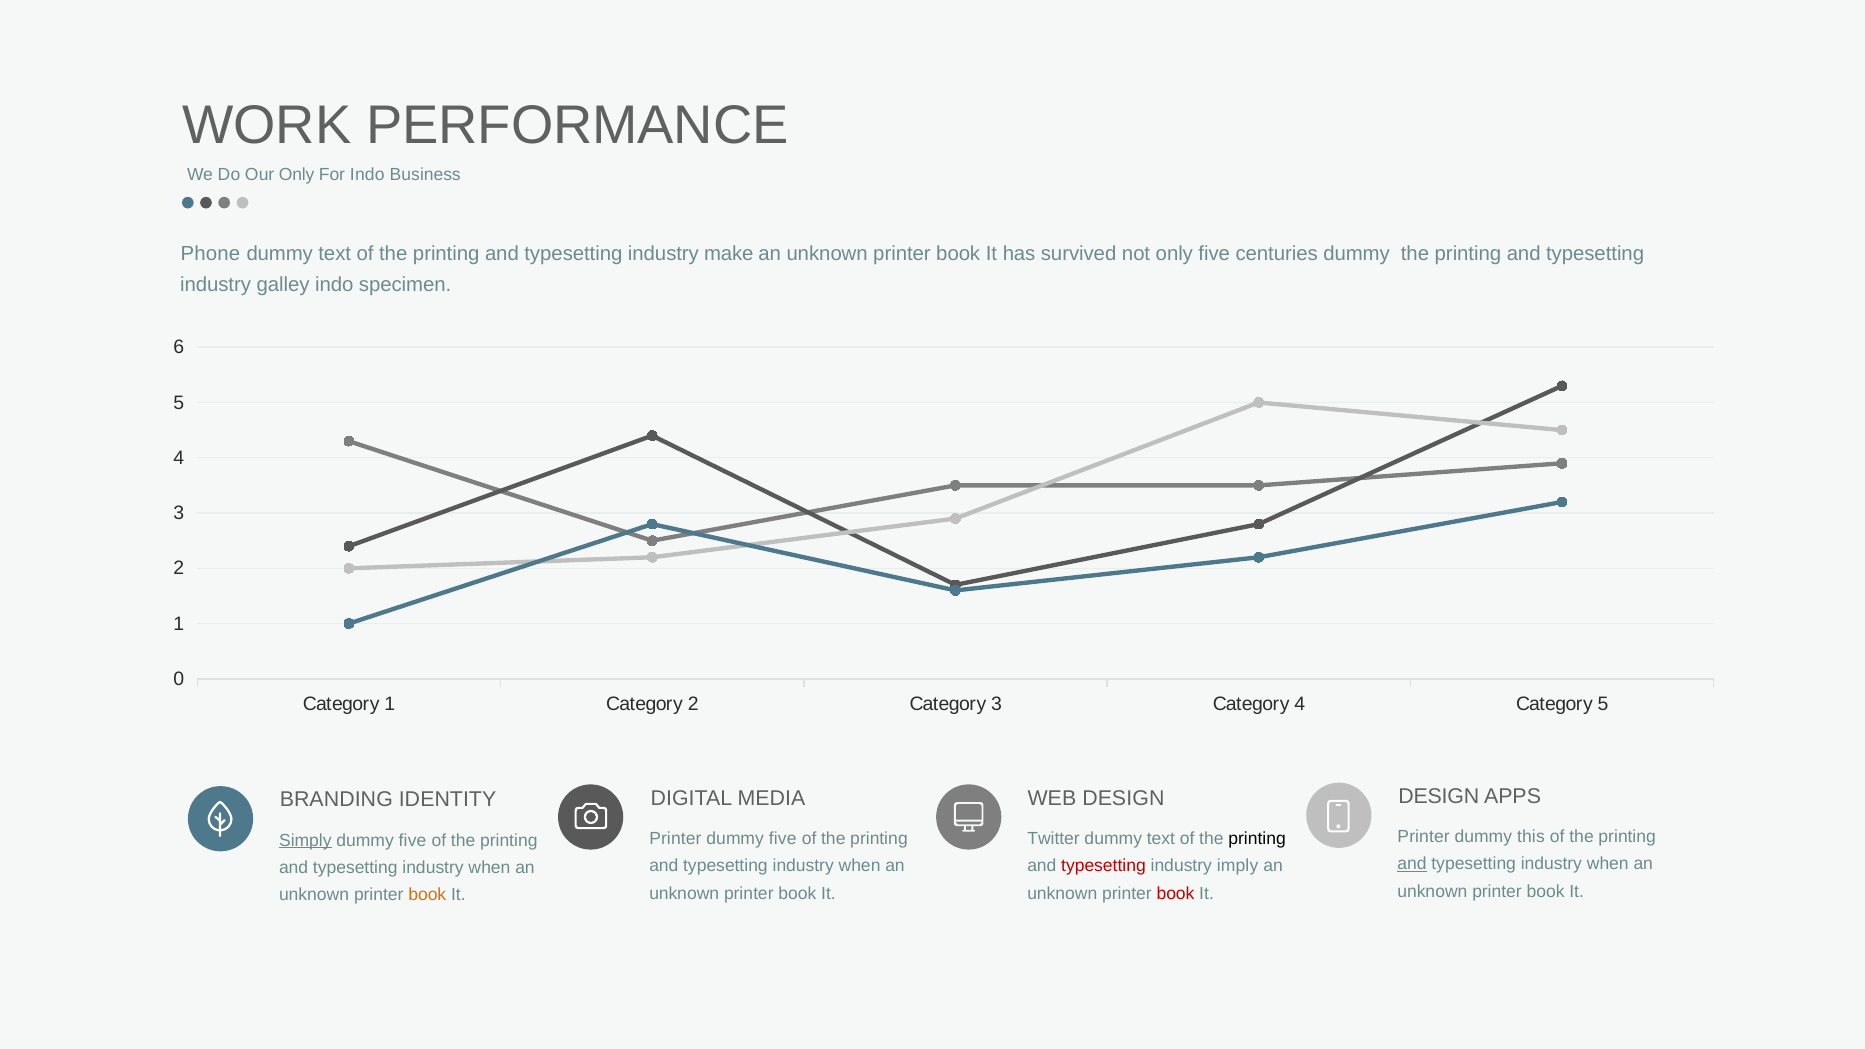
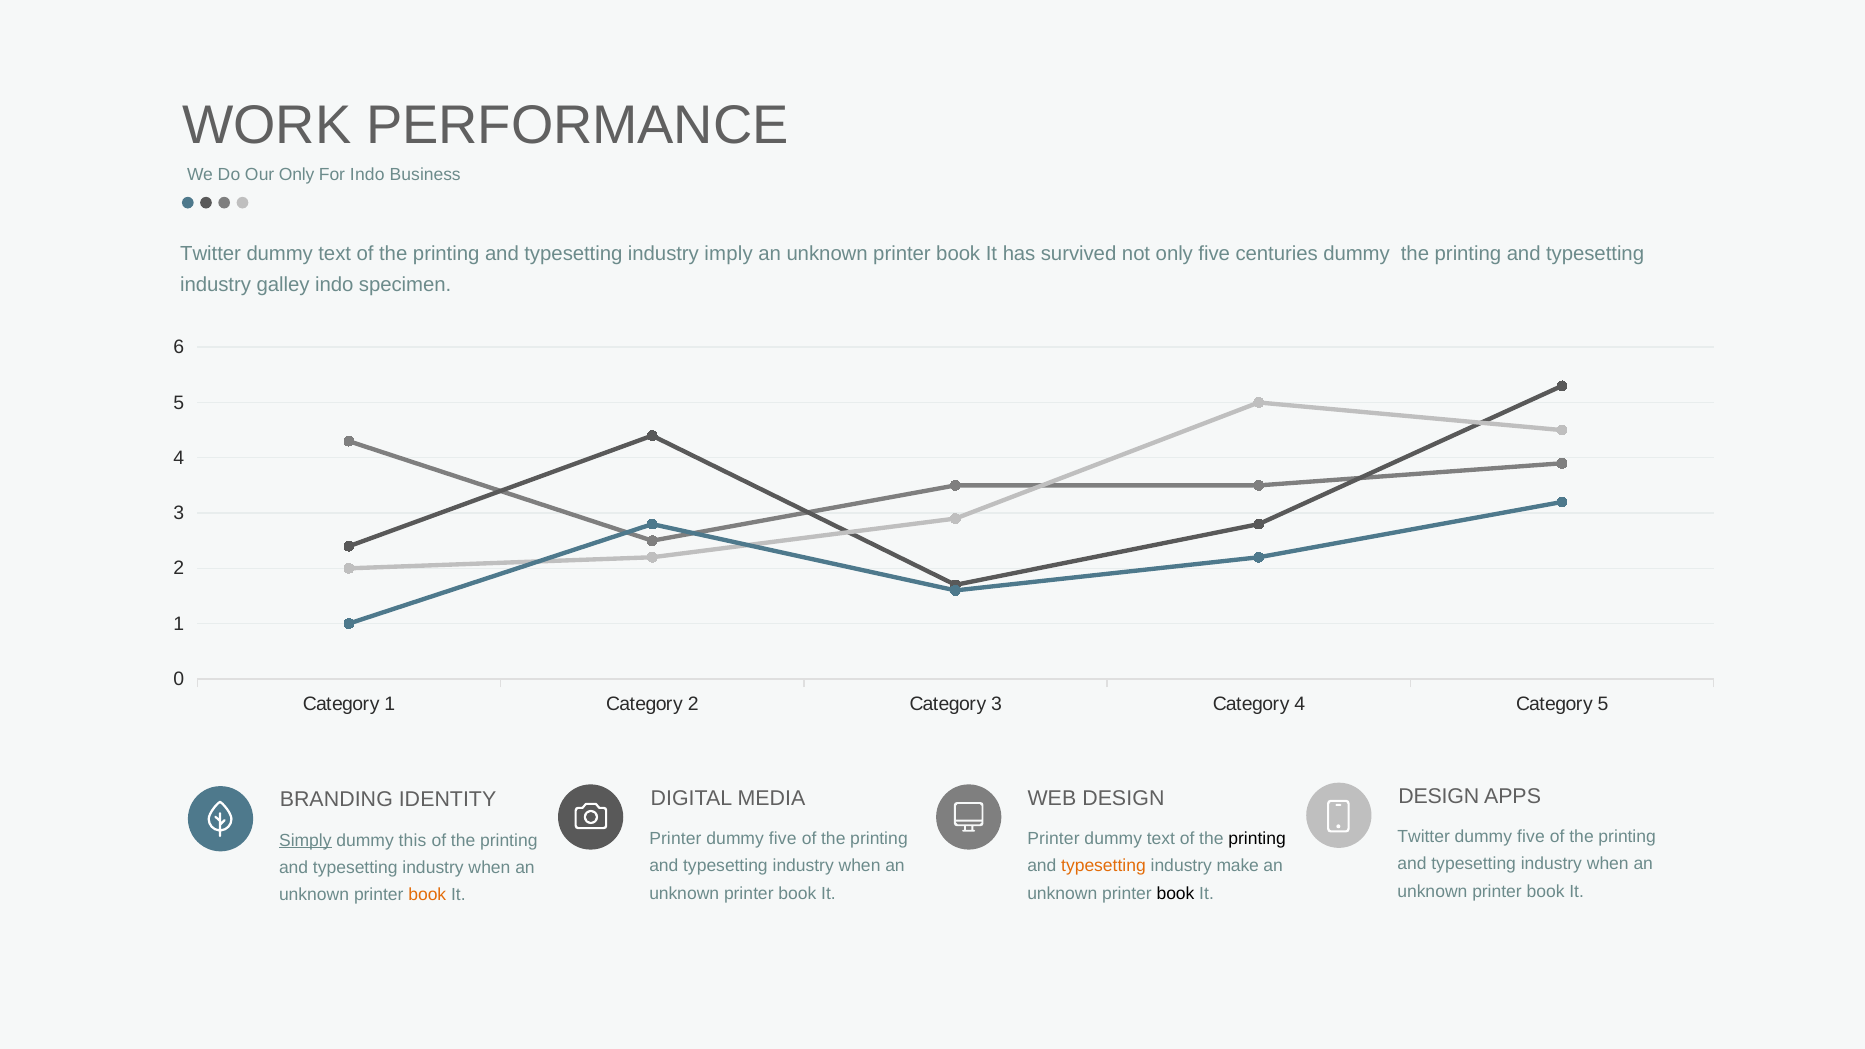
Phone at (210, 254): Phone -> Twitter
make: make -> imply
Printer at (1424, 837): Printer -> Twitter
this at (1531, 837): this -> five
Twitter at (1054, 839): Twitter -> Printer
five at (413, 840): five -> this
and at (1412, 864) underline: present -> none
typesetting at (1103, 866) colour: red -> orange
imply: imply -> make
book at (1175, 893) colour: red -> black
